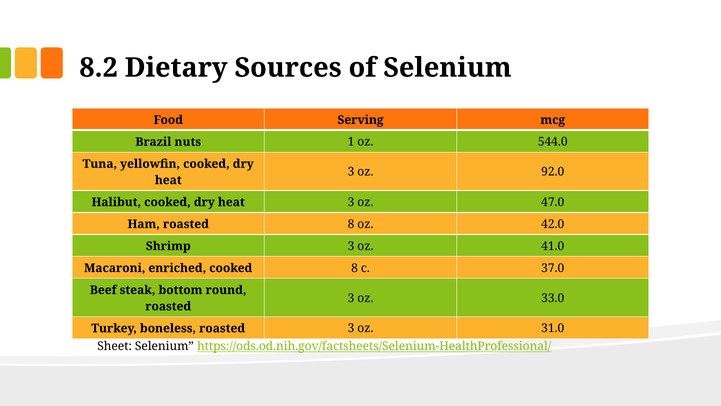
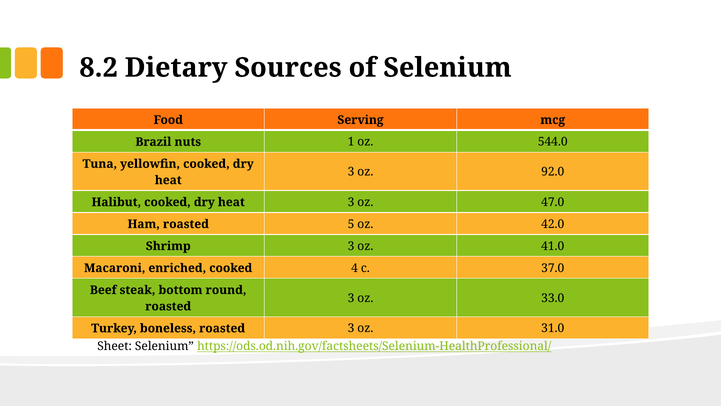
roasted 8: 8 -> 5
cooked 8: 8 -> 4
